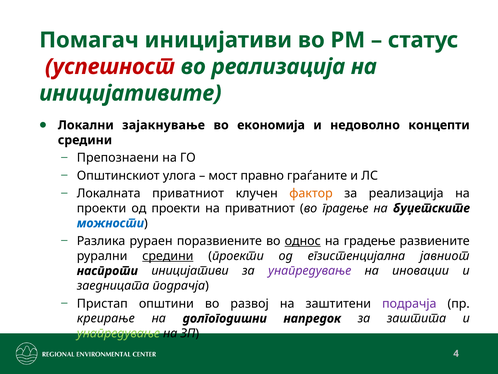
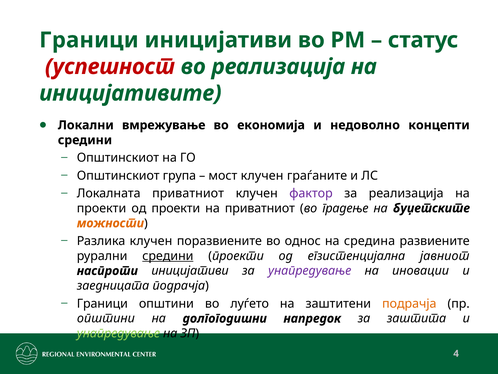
Помагач at (89, 40): Помагач -> Граници
зајакнување: зајакнување -> вмрежување
Препознаени at (118, 158): Препознаени -> Општинскиот
улога: улога -> група
мост правно: правно -> клучен
фактор colour: orange -> purple
можности colour: blue -> orange
Разлика рураен: рураен -> клучен
однос underline: present -> none
на градење: градење -> средина
Пристап at (102, 303): Пристап -> Граници
развој: развој -> луѓето
подрачја at (409, 303) colour: purple -> orange
креирање at (106, 318): креирање -> општини
